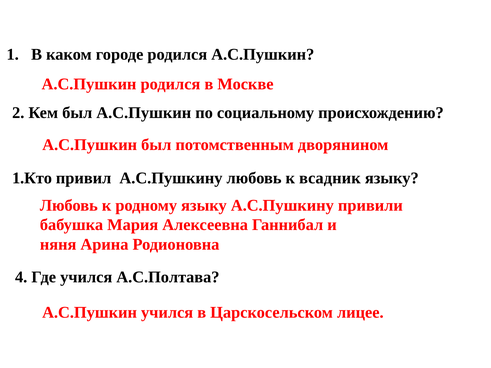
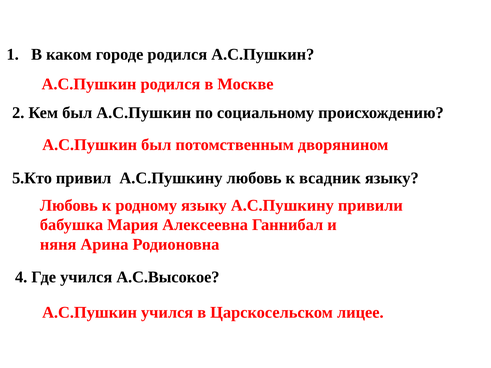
1.Кто: 1.Кто -> 5.Кто
А.С.Полтава: А.С.Полтава -> А.С.Высокое
